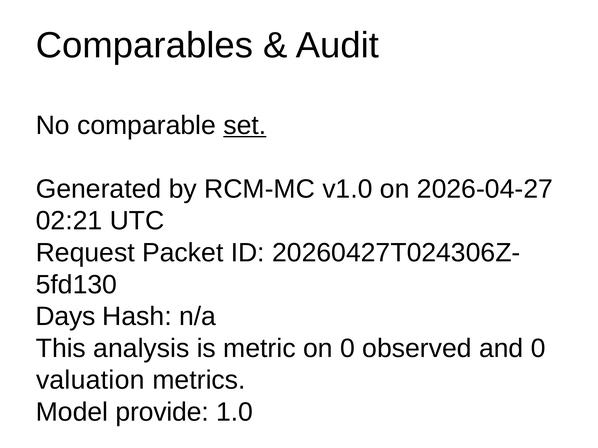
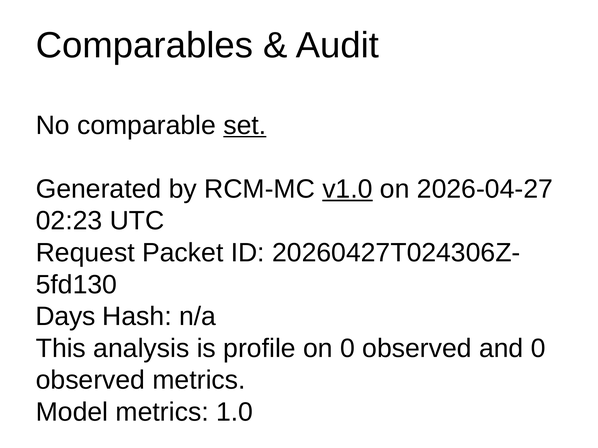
v1.0 underline: none -> present
02:21: 02:21 -> 02:23
metric: metric -> profile
valuation at (90, 381): valuation -> observed
Model provide: provide -> metrics
